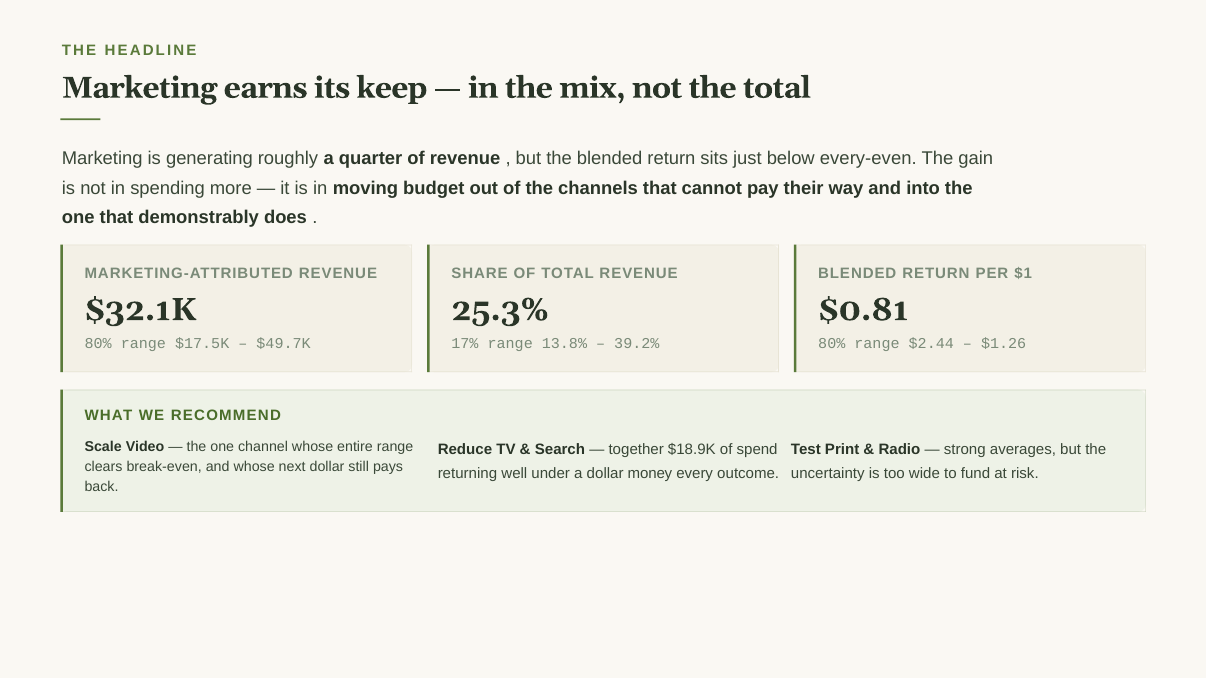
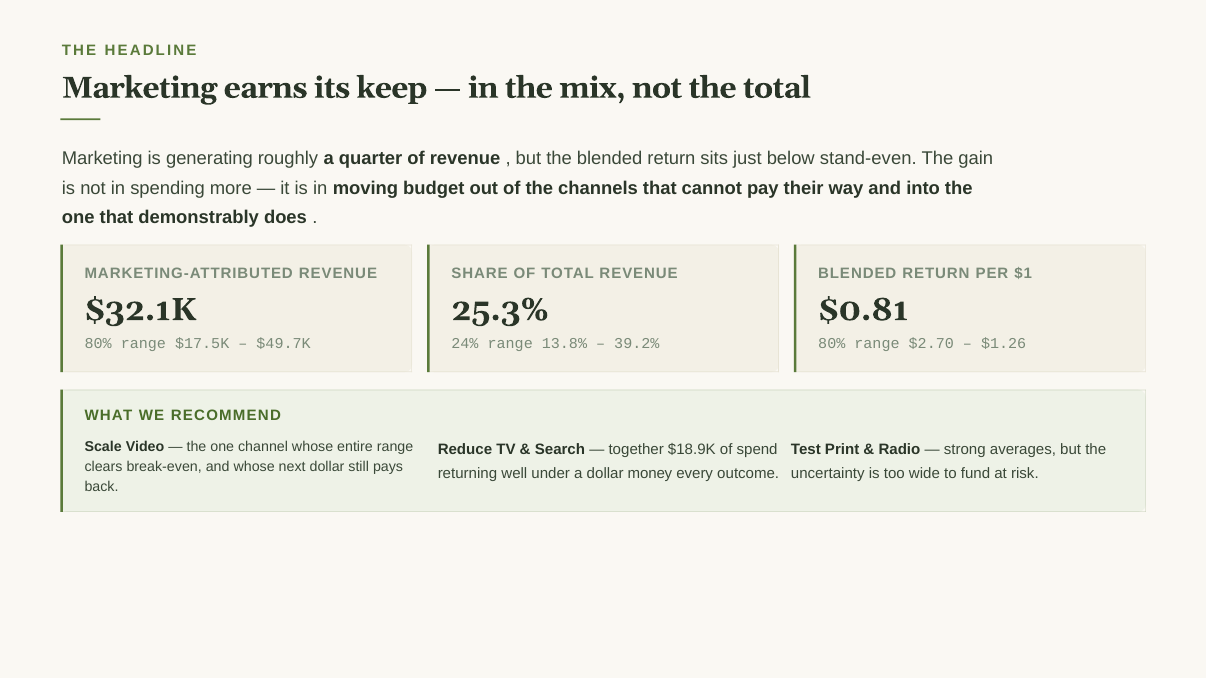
every-even: every-even -> stand-even
17%: 17% -> 24%
$2.44: $2.44 -> $2.70
